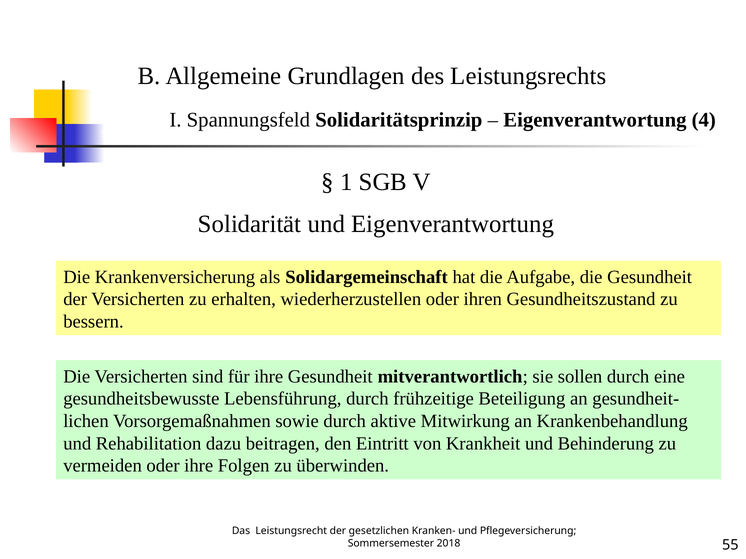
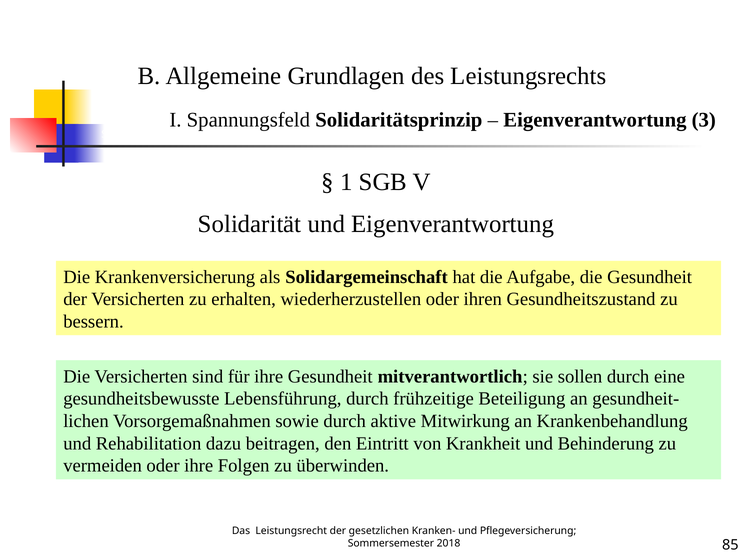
4: 4 -> 3
55: 55 -> 85
